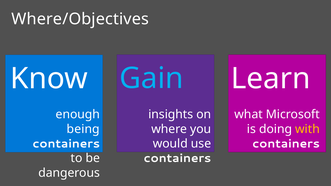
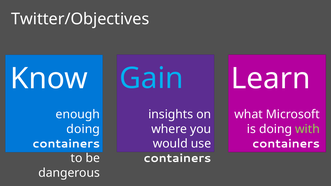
Where/Objectives: Where/Objectives -> Twitter/Objectives
being at (83, 129): being -> doing
with colour: yellow -> light green
